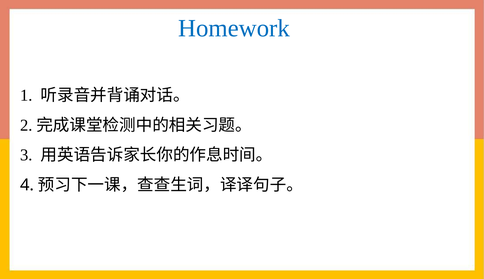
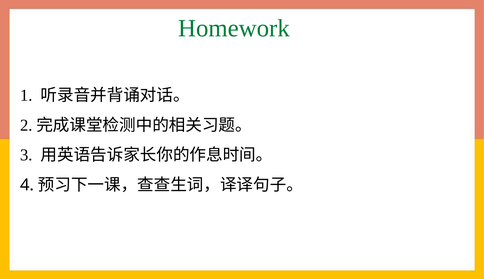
Homework colour: blue -> green
